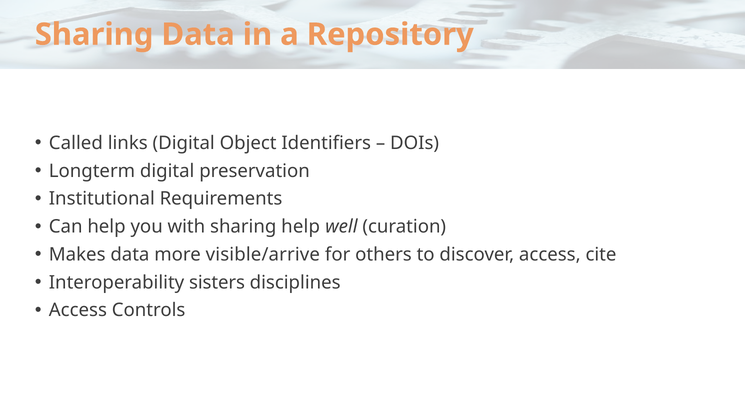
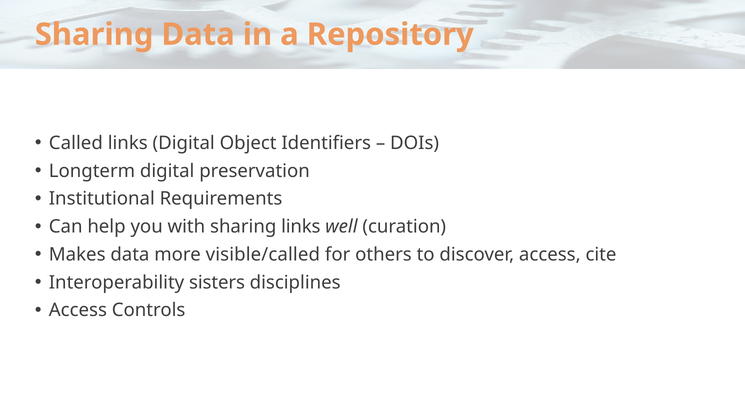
sharing help: help -> links
visible/arrive: visible/arrive -> visible/called
